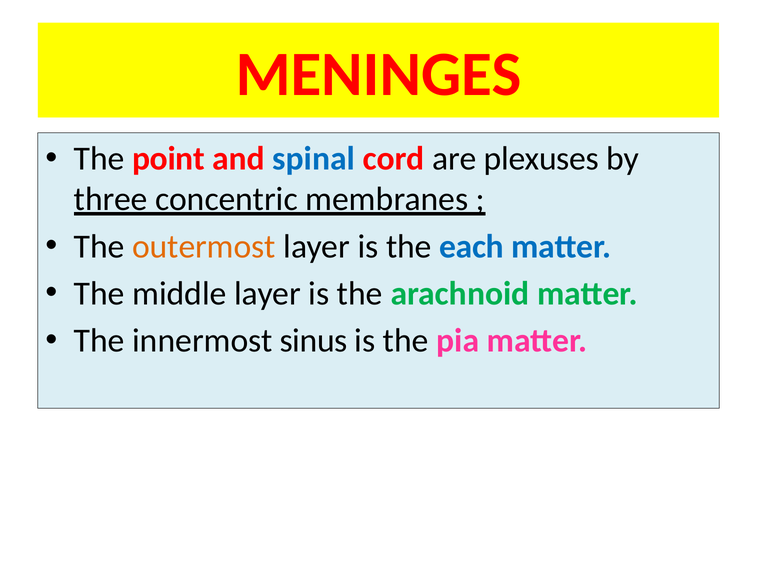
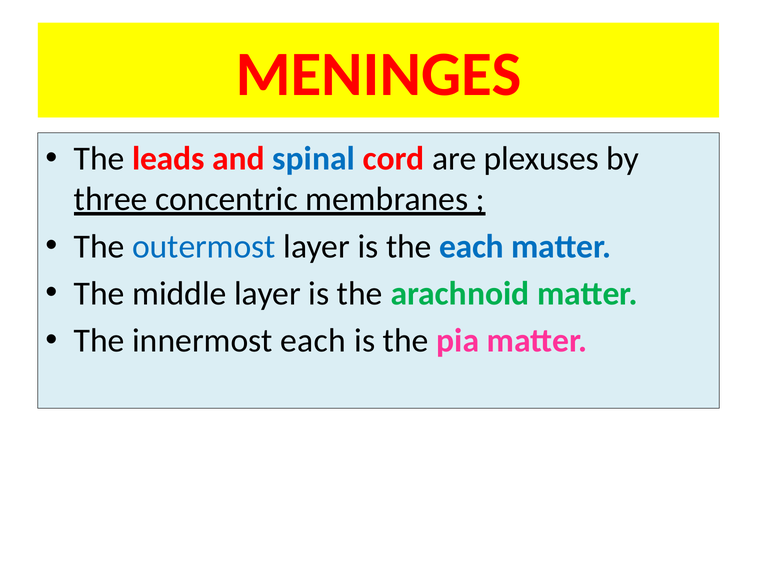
point: point -> leads
outermost colour: orange -> blue
innermost sinus: sinus -> each
